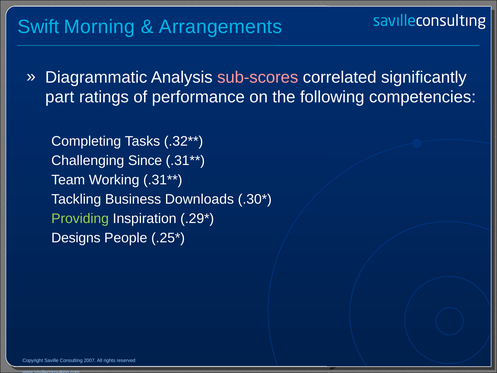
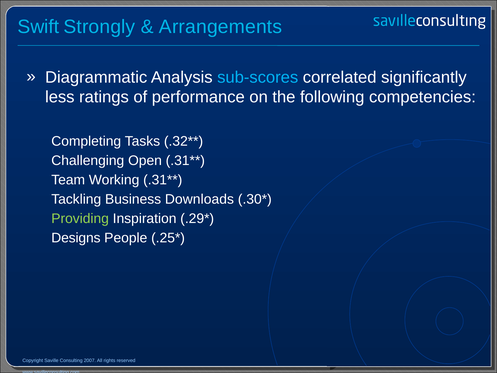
Morning: Morning -> Strongly
sub-scores colour: pink -> light blue
part: part -> less
Since: Since -> Open
